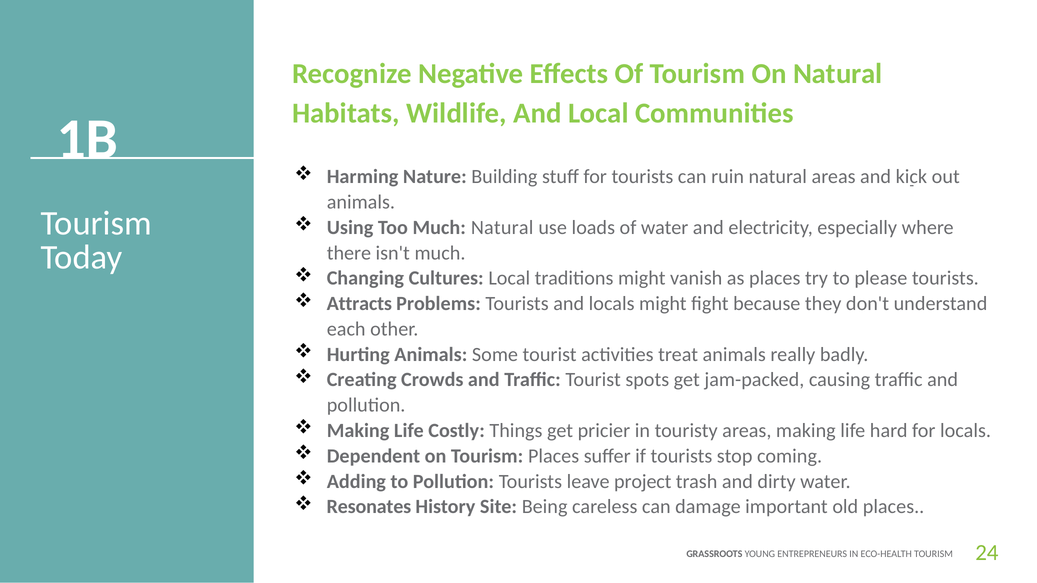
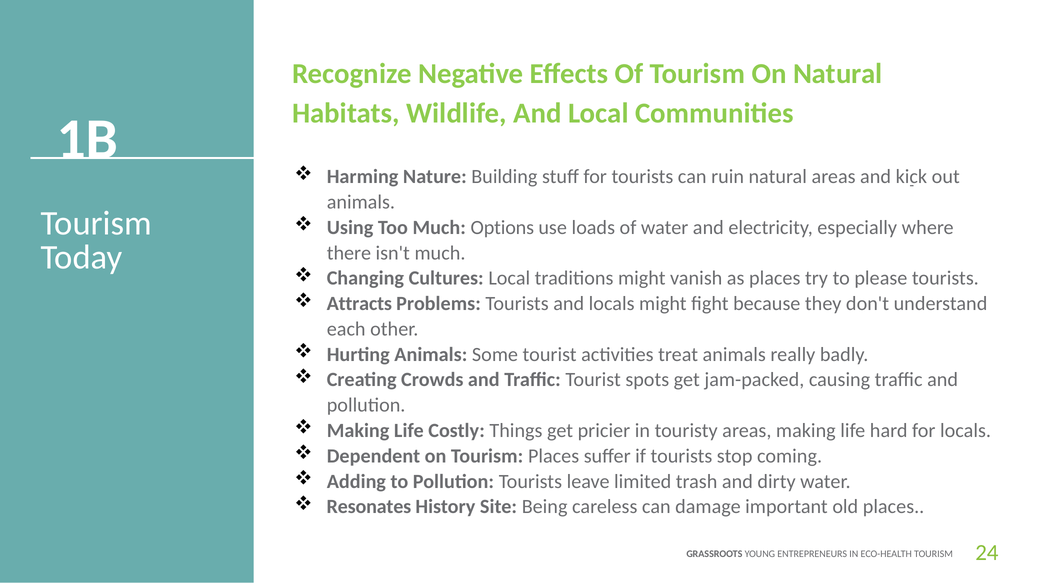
Much Natural: Natural -> Options
project: project -> limited
